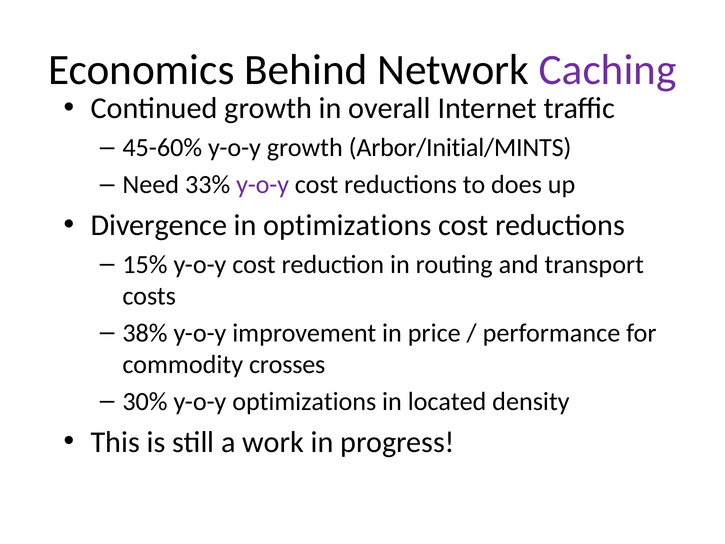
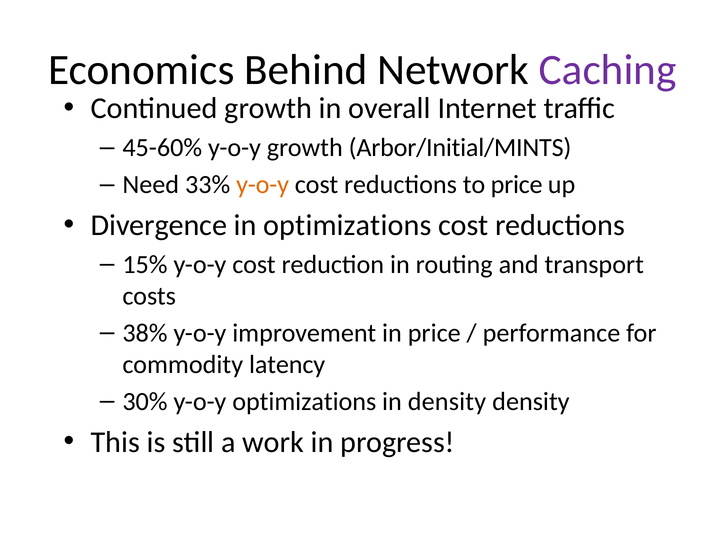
y-o-y at (263, 185) colour: purple -> orange
to does: does -> price
crosses: crosses -> latency
in located: located -> density
